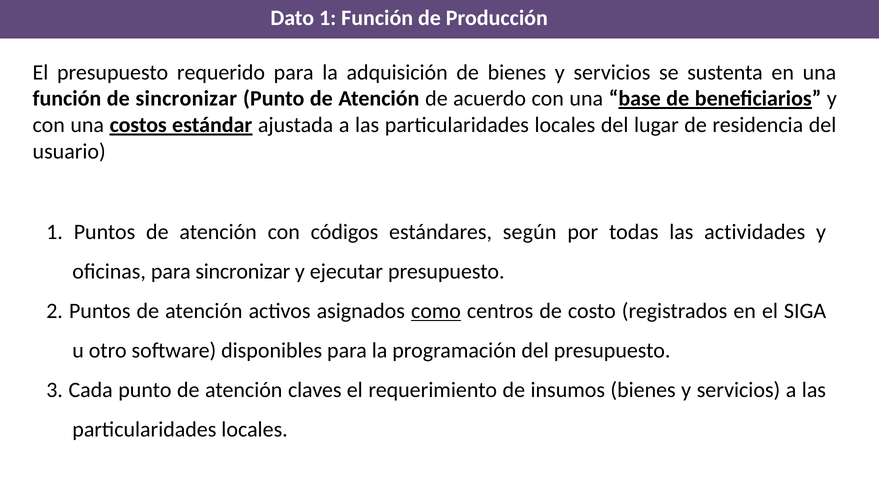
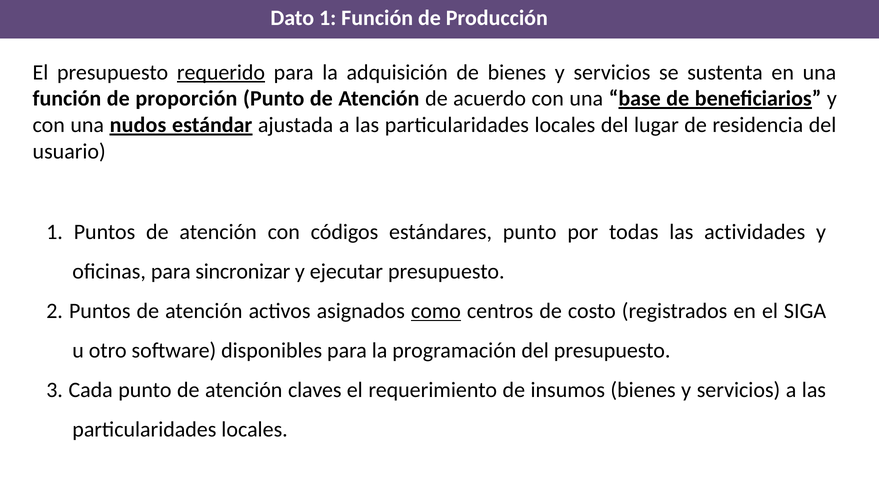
requerido underline: none -> present
de sincronizar: sincronizar -> proporción
costos: costos -> nudos
estándares según: según -> punto
